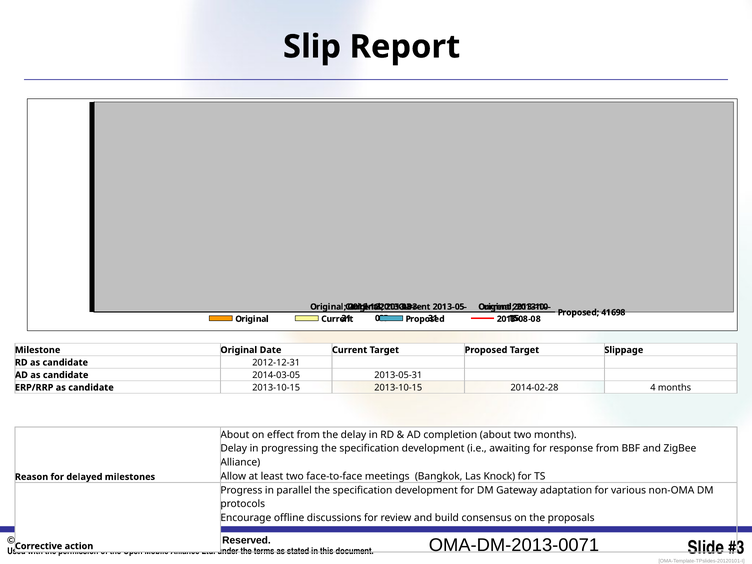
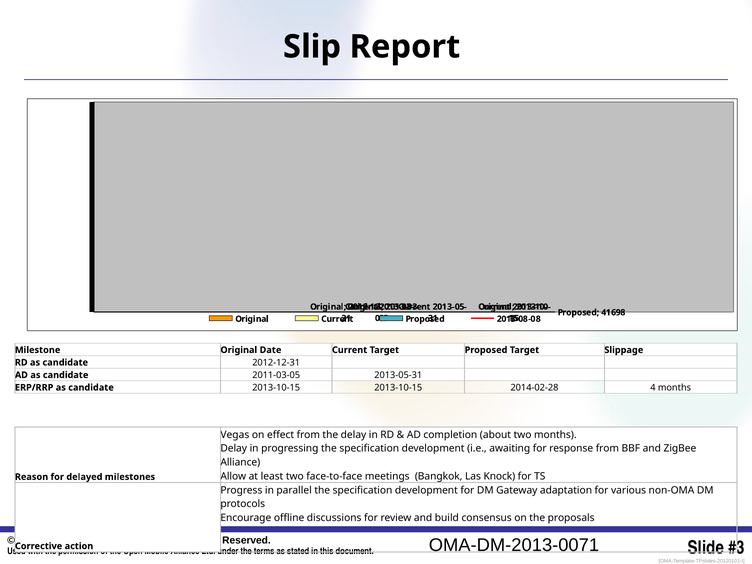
2014-03-05: 2014-03-05 -> 2011-03-05
About at (235, 435): About -> Vegas
